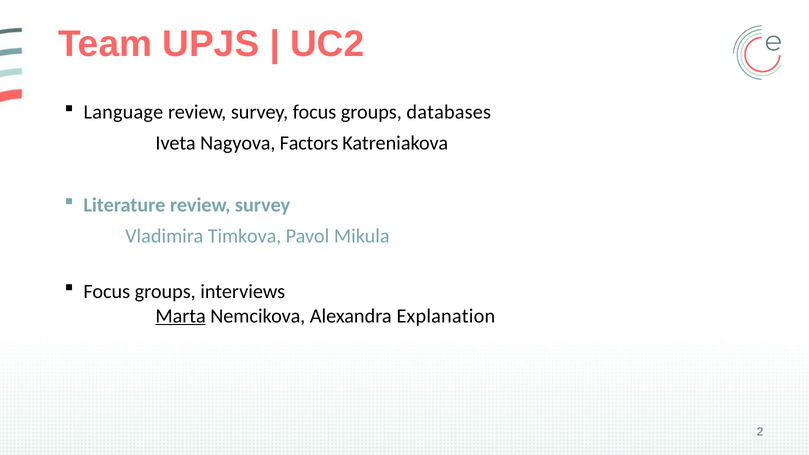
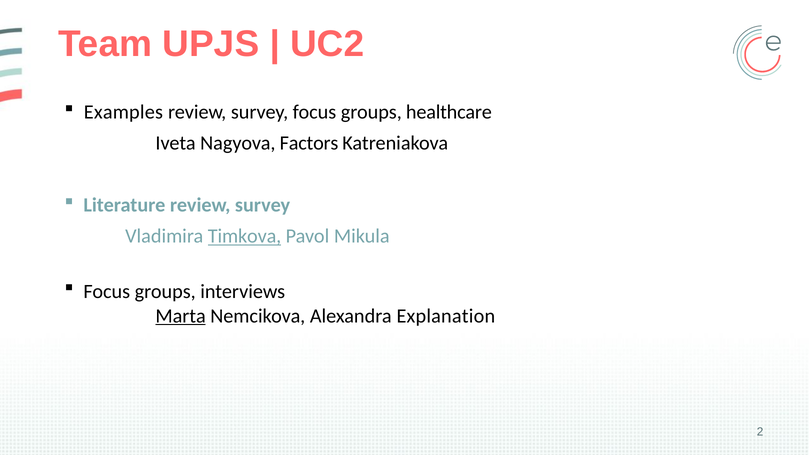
Language: Language -> Examples
databases: databases -> healthcare
Timkova underline: none -> present
